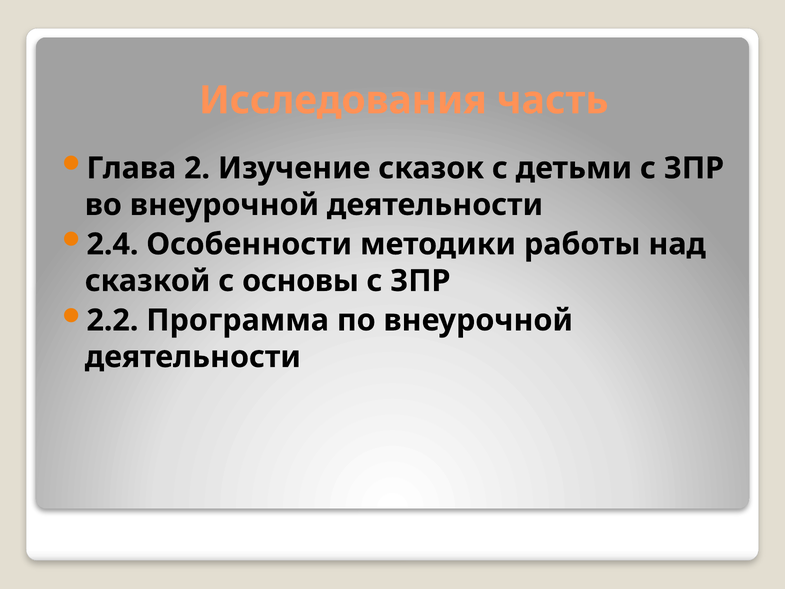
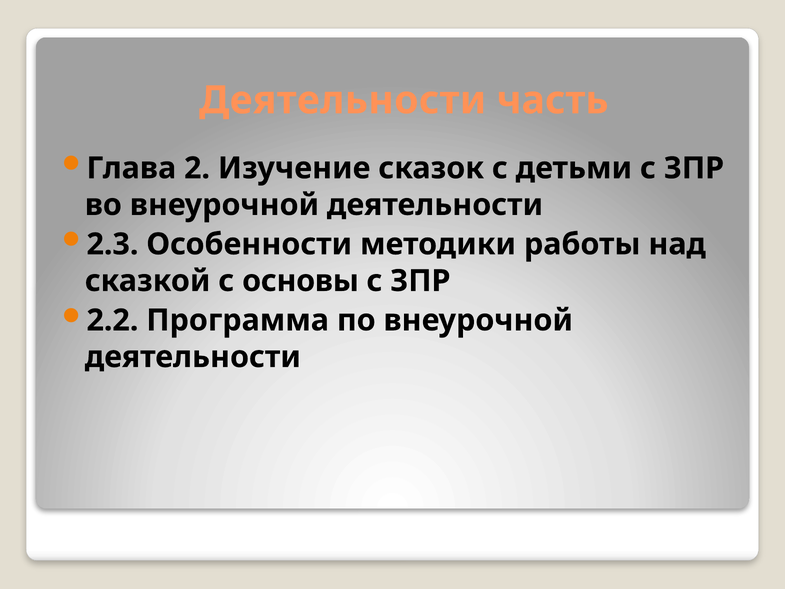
Исследования at (343, 100): Исследования -> Деятельности
2.4: 2.4 -> 2.3
